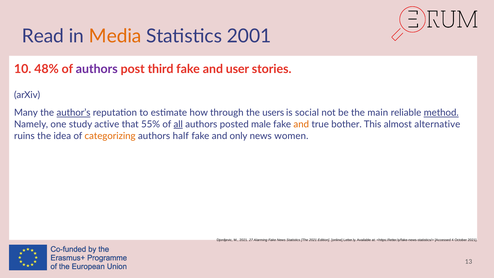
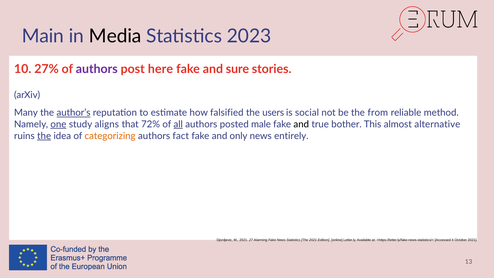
Read: Read -> Main
Media colour: orange -> black
2001: 2001 -> 2023
48%: 48% -> 27%
third: third -> here
user: user -> sure
through: through -> falsified
main: main -> from
method underline: present -> none
one underline: none -> present
active: active -> aligns
55%: 55% -> 72%
and at (301, 124) colour: orange -> black
the at (44, 136) underline: none -> present
half: half -> fact
women: women -> entirely
